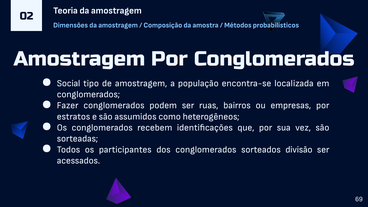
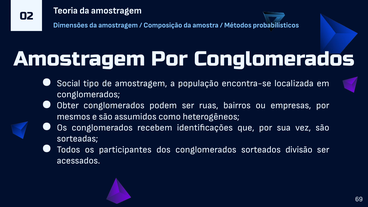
Fazer: Fazer -> Obter
estratos: estratos -> mesmos
